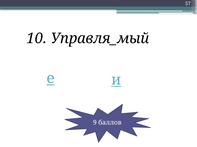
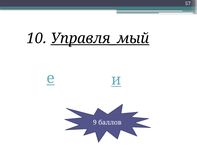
Управля_мый underline: none -> present
